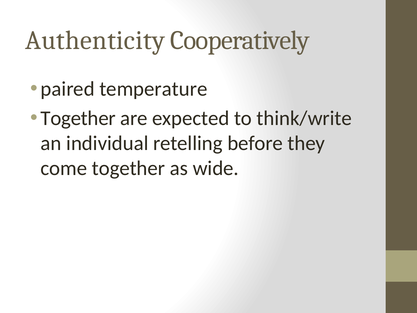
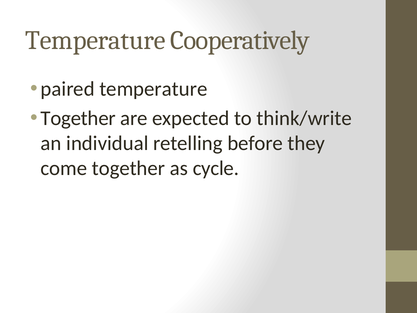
Authenticity at (95, 40): Authenticity -> Temperature
wide: wide -> cycle
